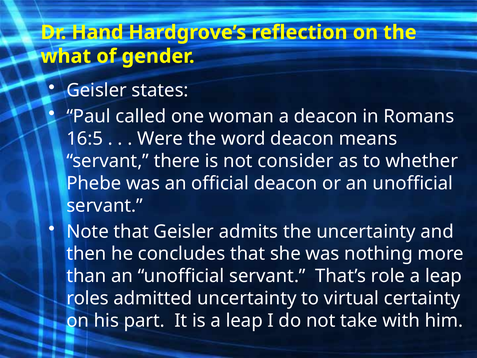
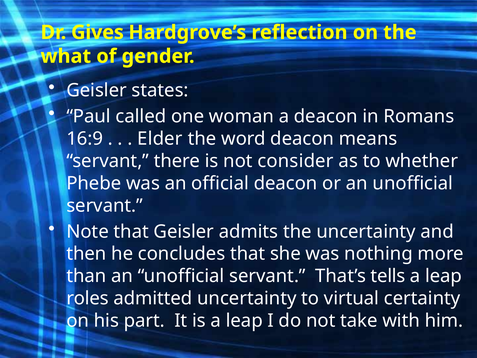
Hand: Hand -> Gives
16:5: 16:5 -> 16:9
Were: Were -> Elder
role: role -> tells
